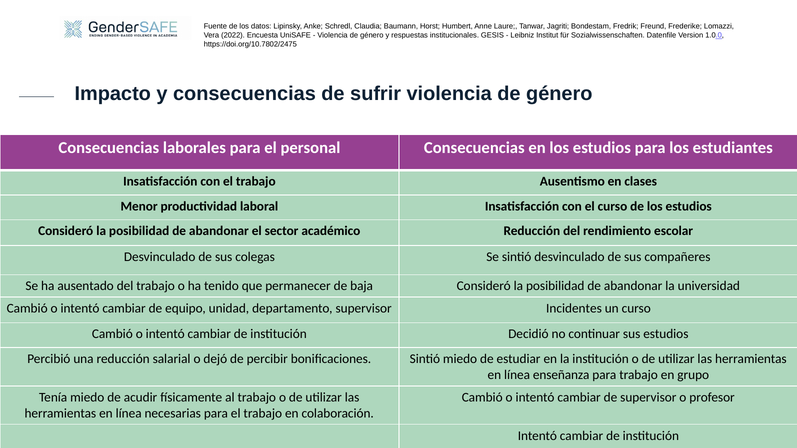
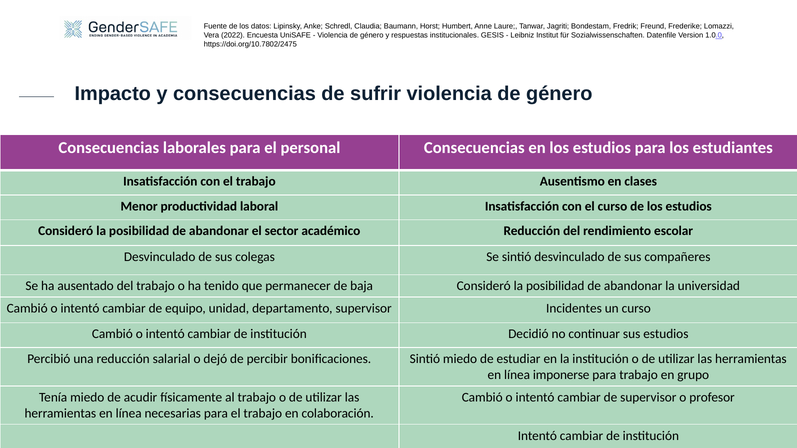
enseñanza: enseñanza -> imponerse
